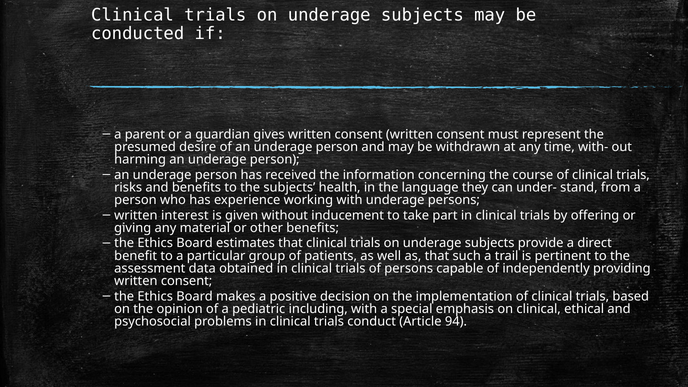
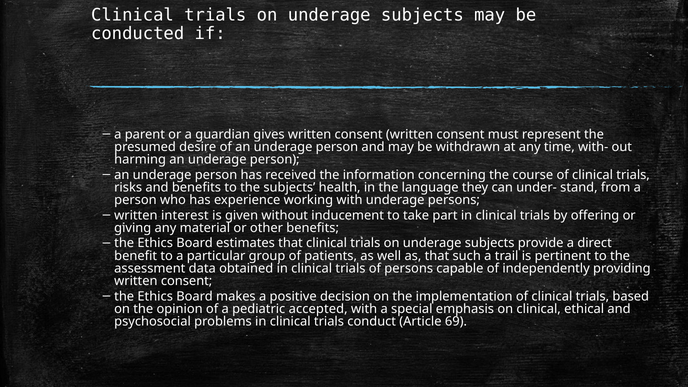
including: including -> accepted
94: 94 -> 69
